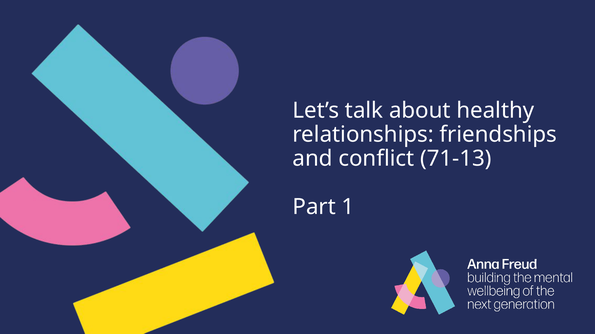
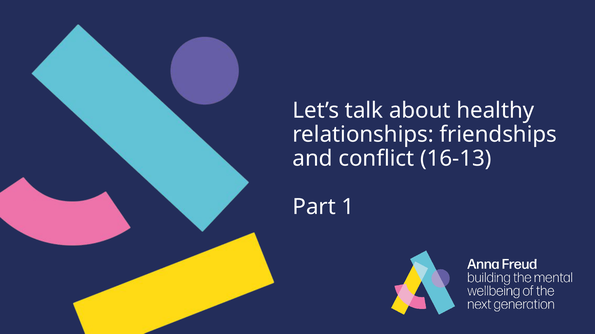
71-13: 71-13 -> 16-13
